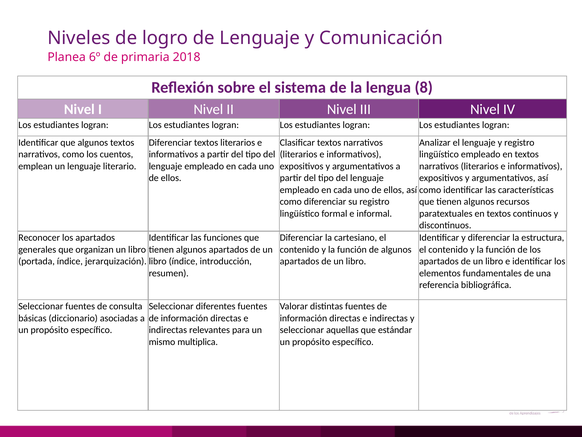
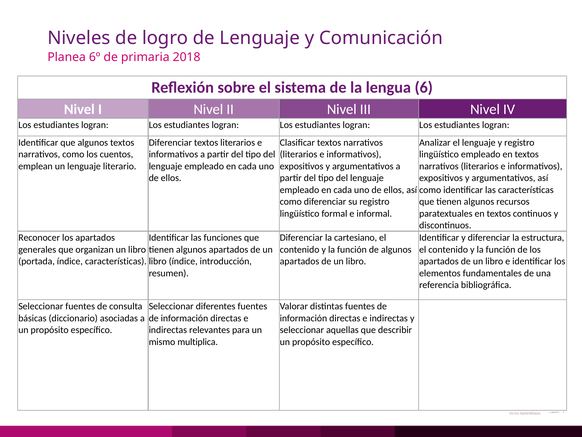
8: 8 -> 6
índice jerarquización: jerarquización -> características
estándar: estándar -> describir
